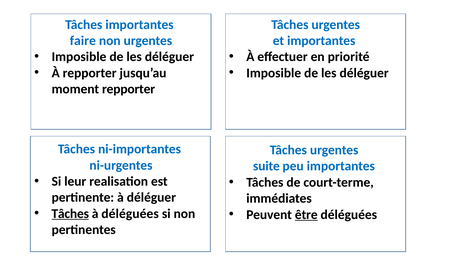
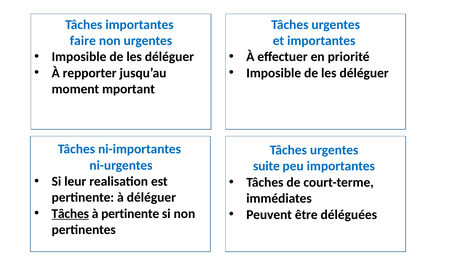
moment repporter: repporter -> mportant
à déléguées: déléguées -> pertinente
être underline: present -> none
